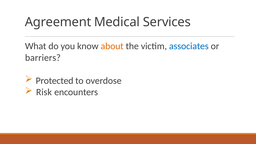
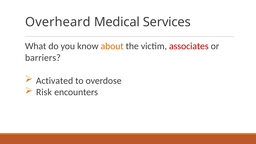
Agreement: Agreement -> Overheard
associates colour: blue -> red
Protected: Protected -> Activated
